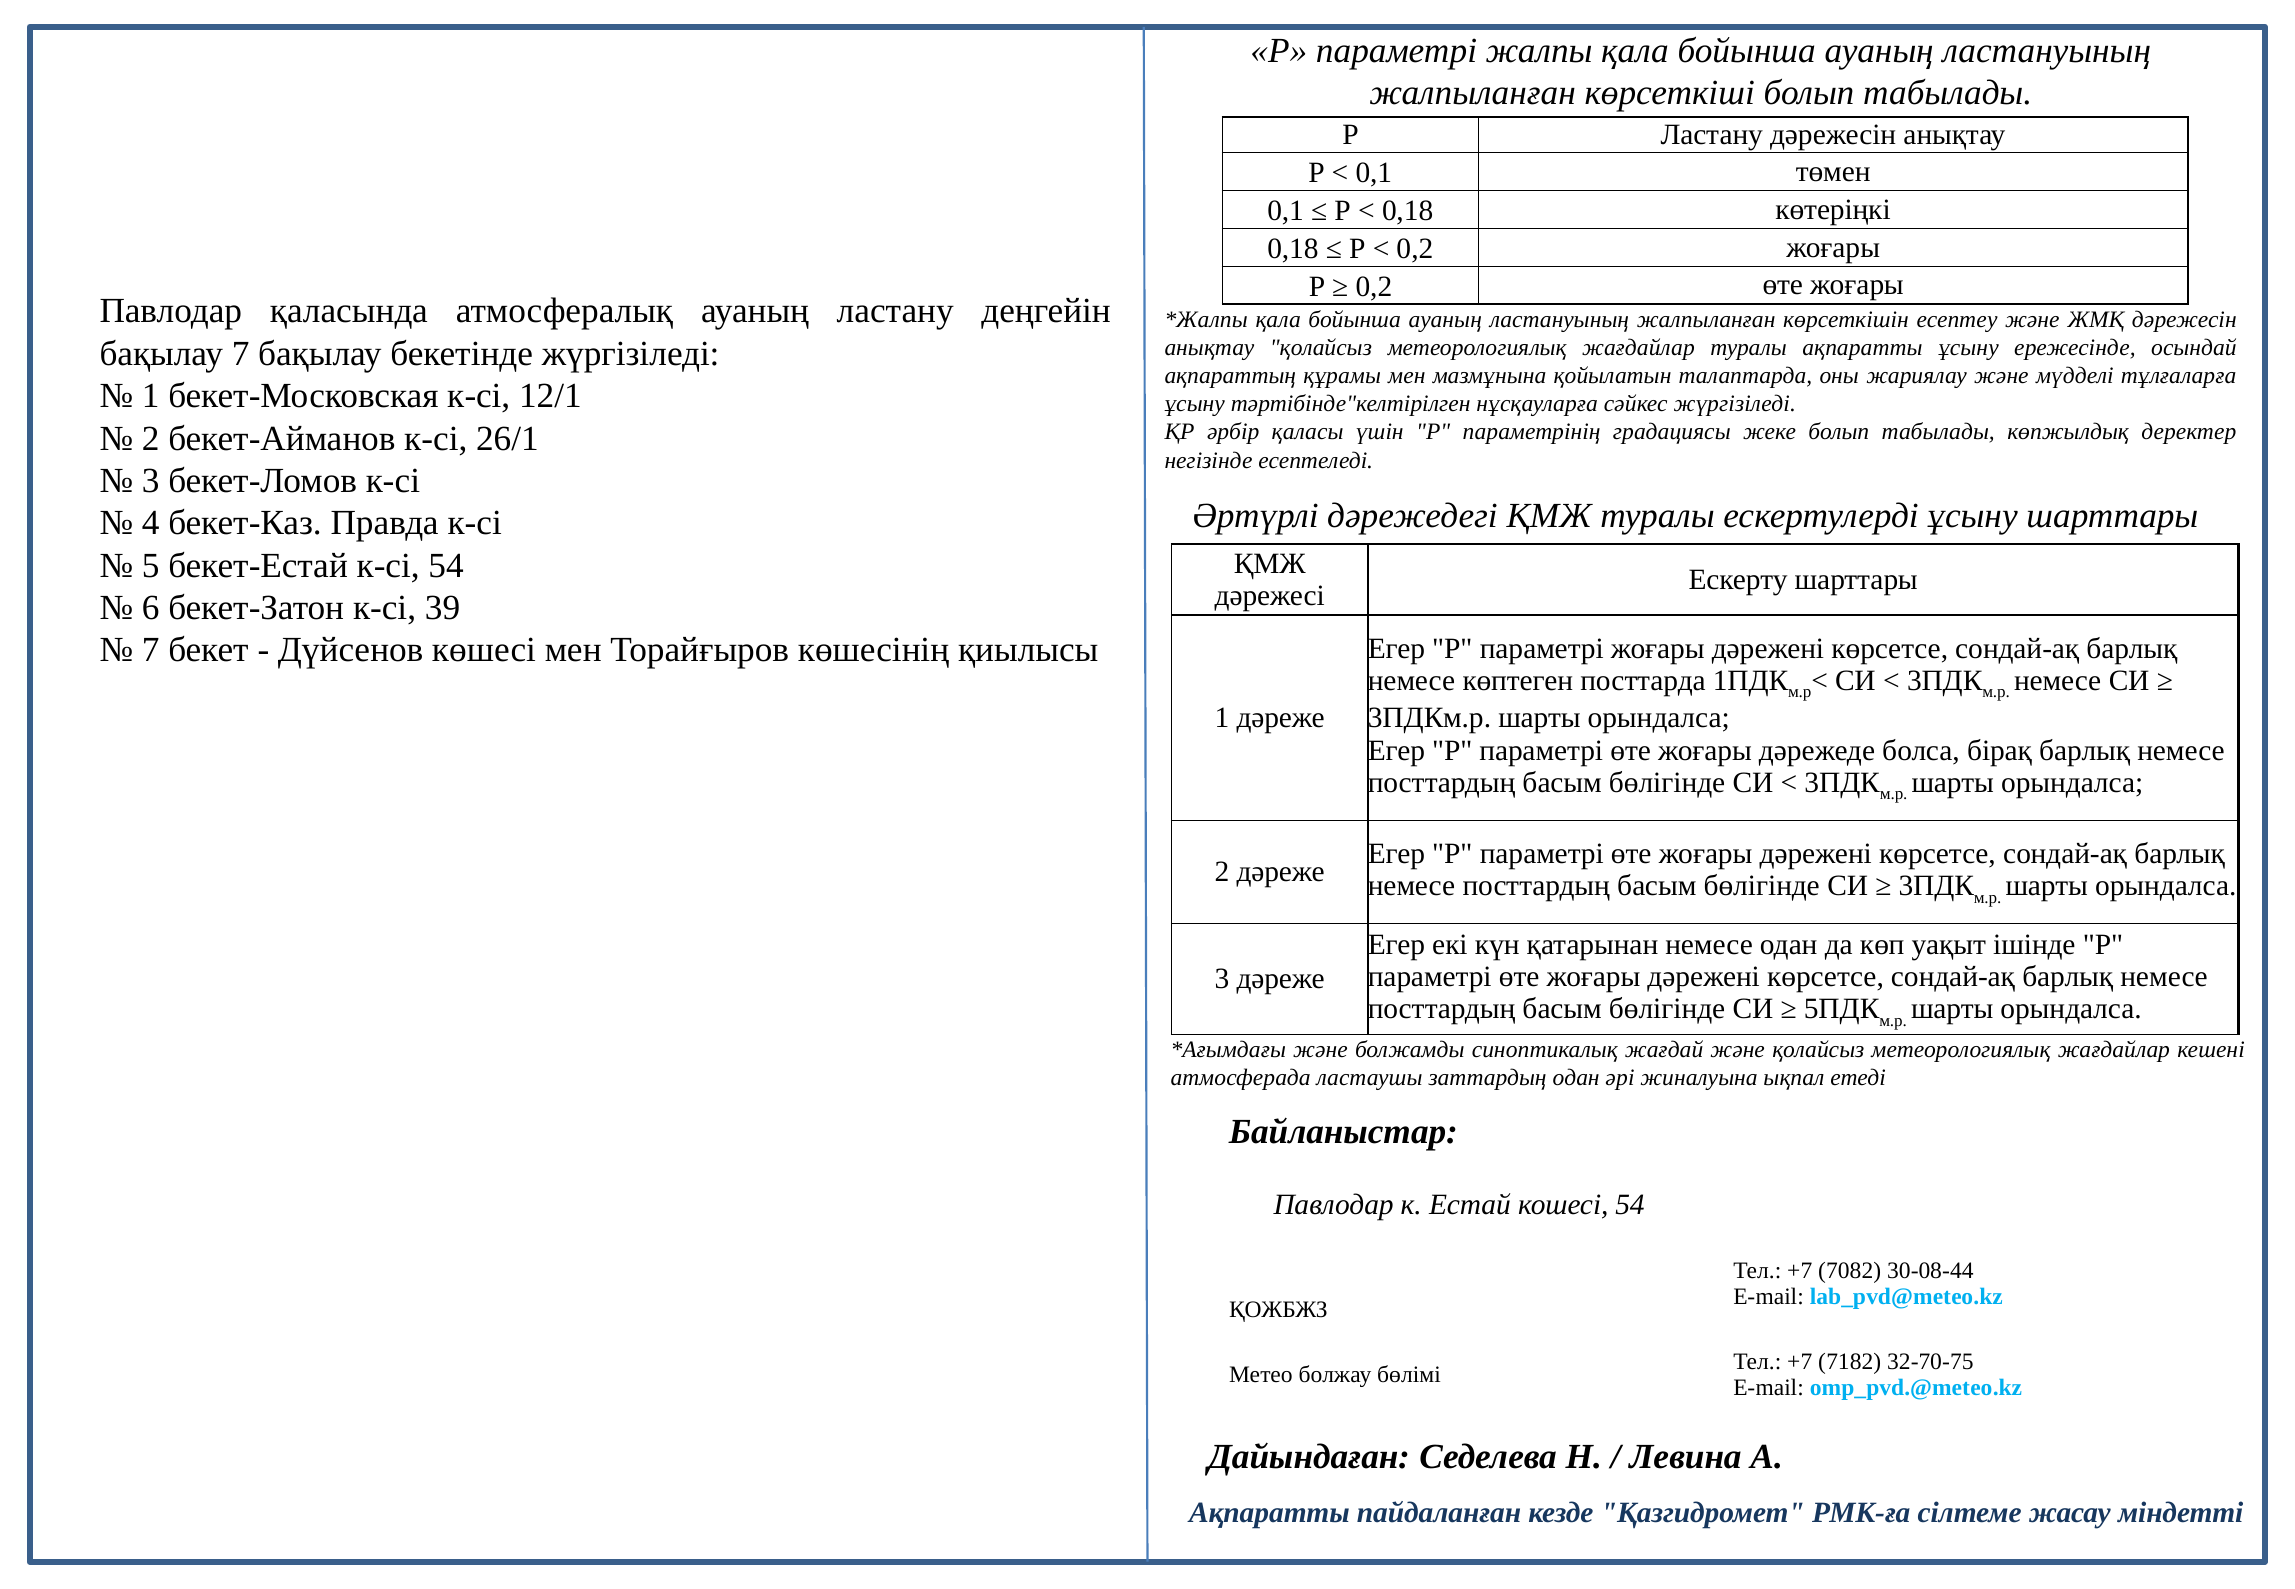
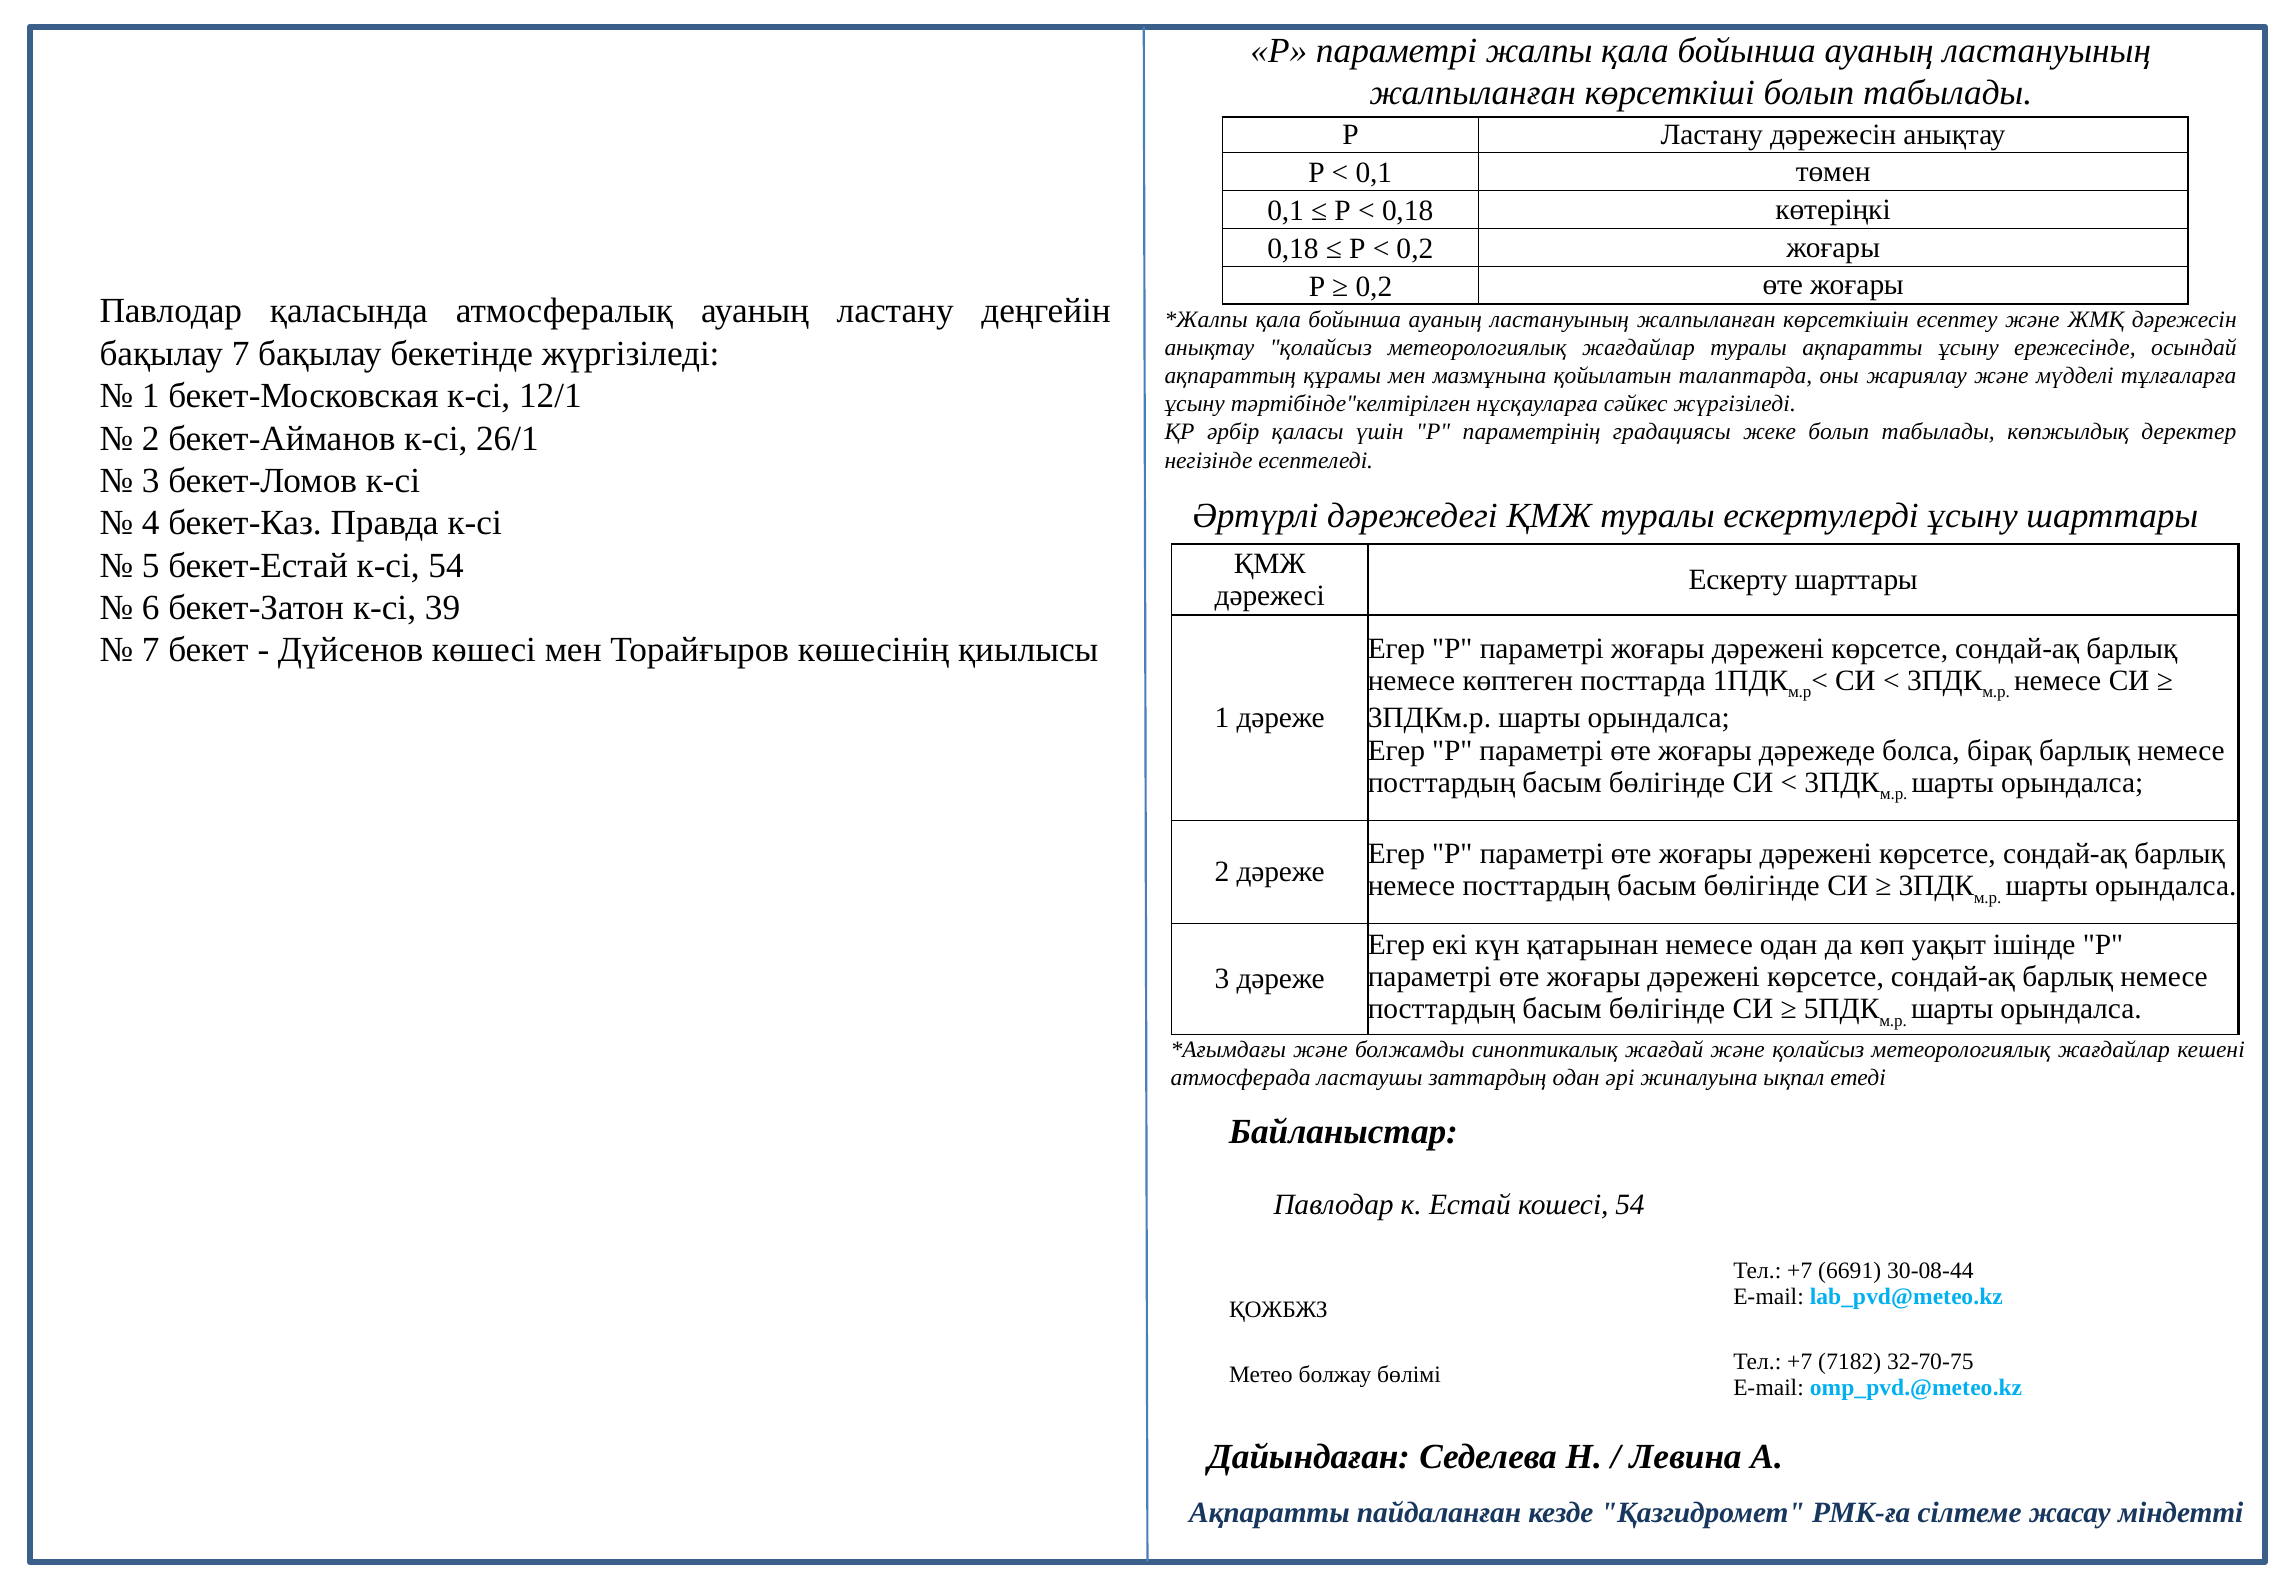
7082: 7082 -> 6691
